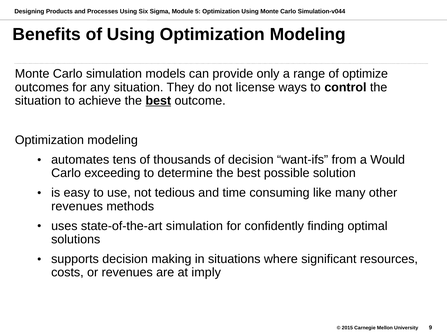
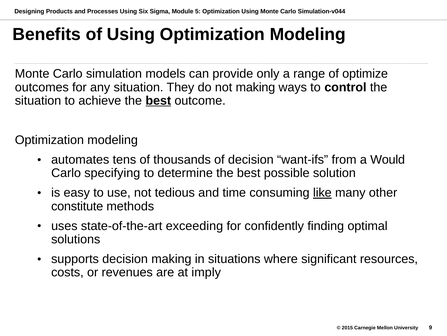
not license: license -> making
exceeding: exceeding -> specifying
like underline: none -> present
revenues at (77, 206): revenues -> constitute
state-of-the-art simulation: simulation -> exceeding
